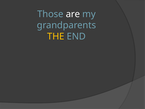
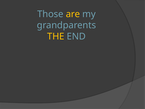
are colour: white -> yellow
